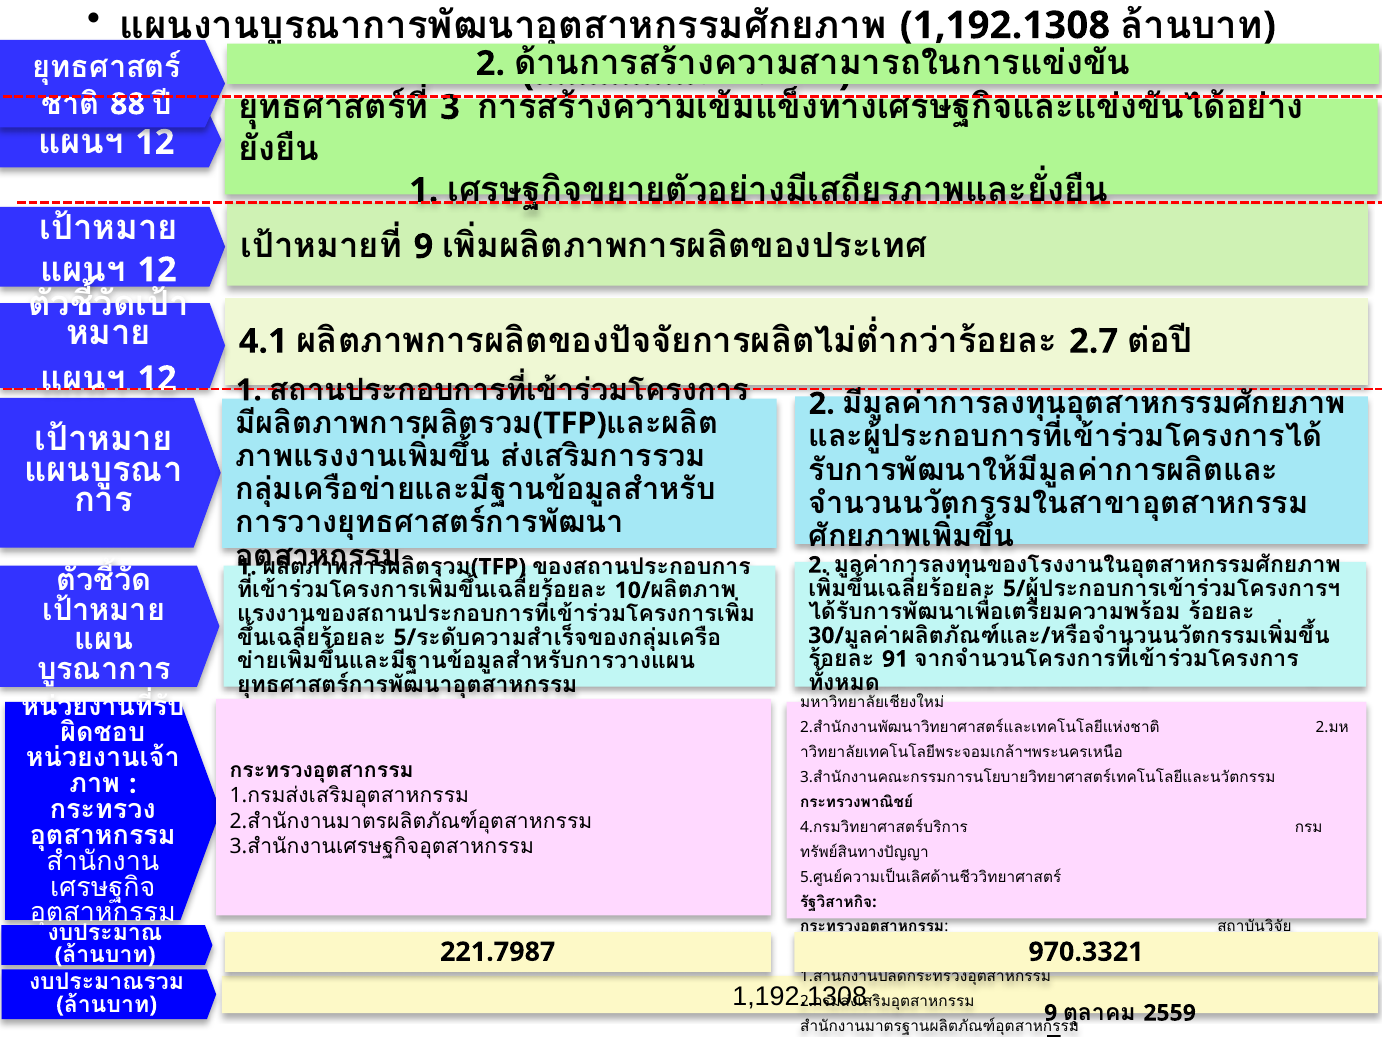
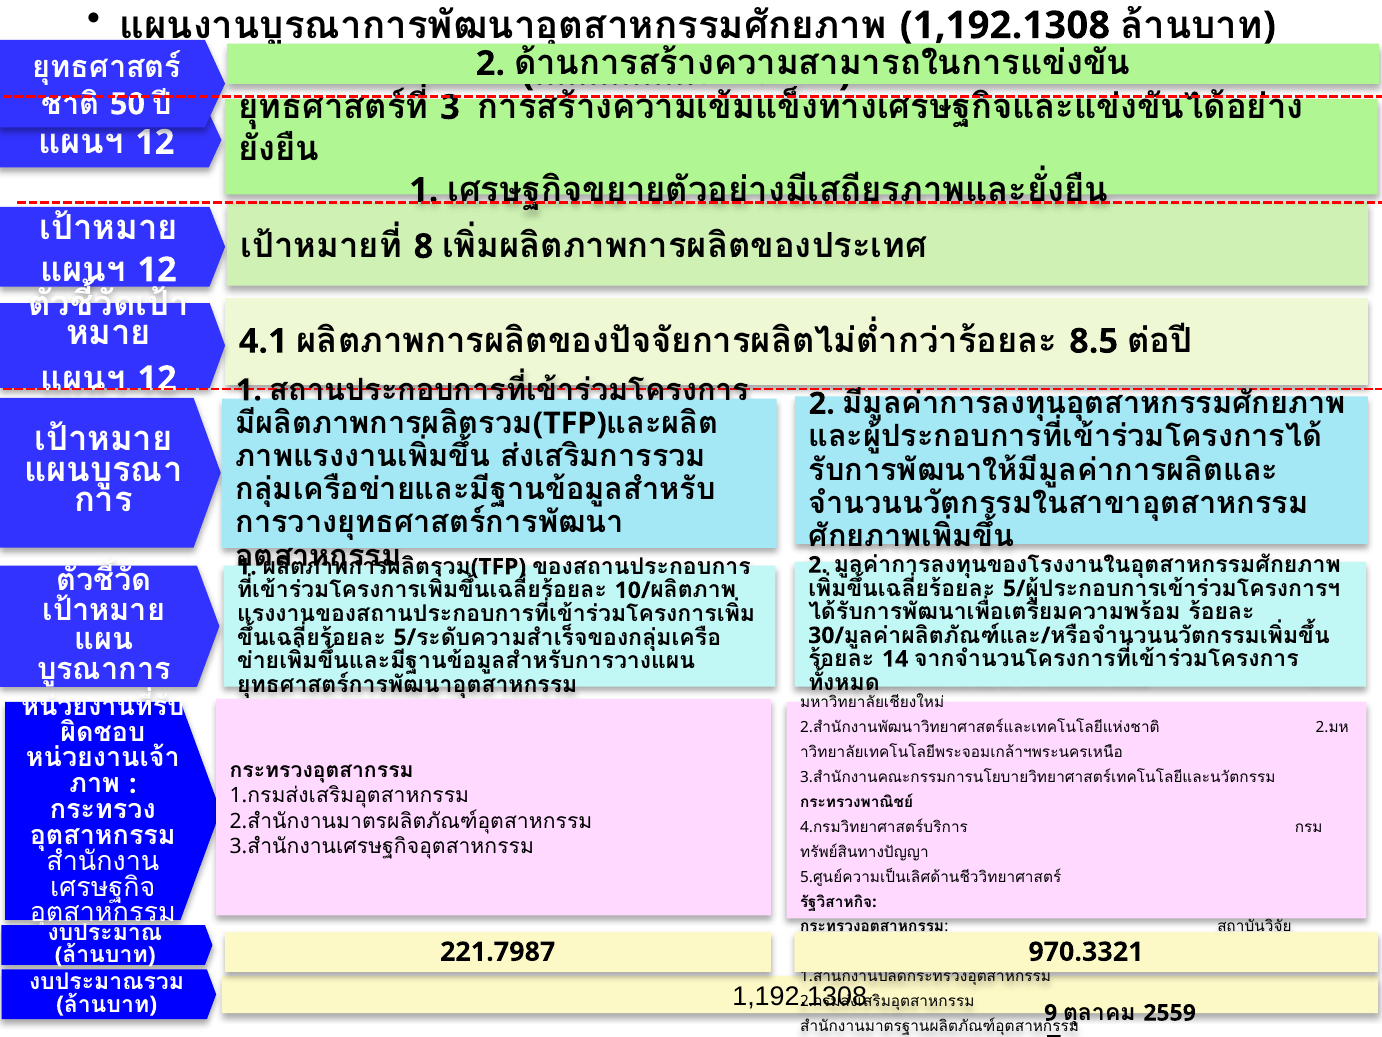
88: 88 -> 50
9 at (423, 246): 9 -> 8
2.7: 2.7 -> 8.5
91: 91 -> 14
